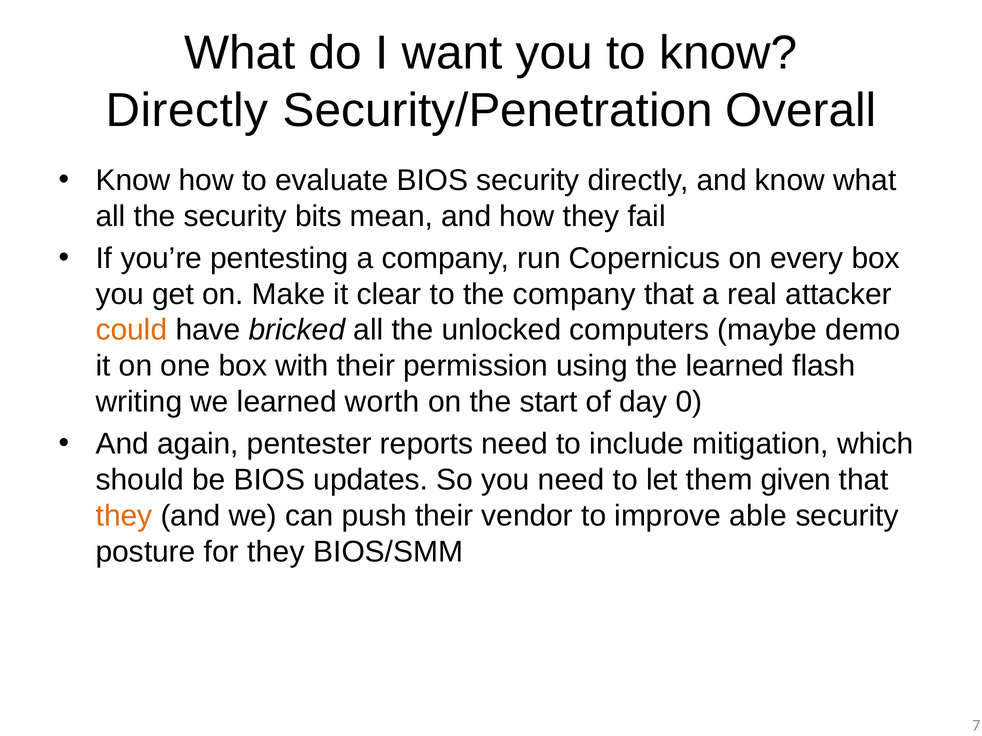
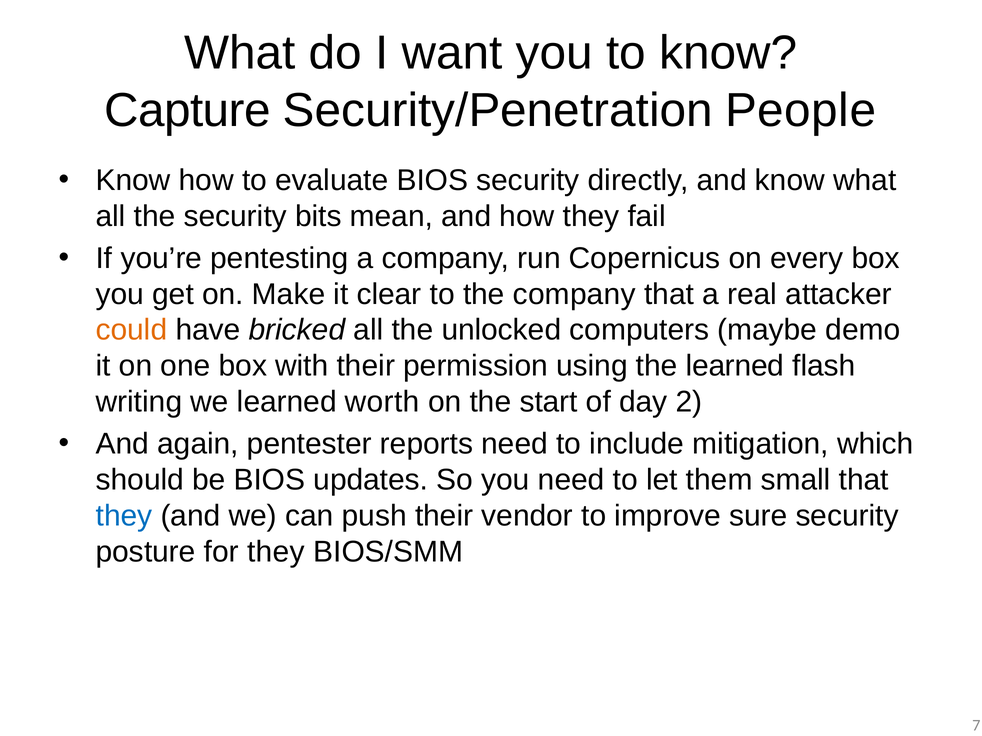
Directly at (187, 111): Directly -> Capture
Overall: Overall -> People
0: 0 -> 2
given: given -> small
they at (124, 516) colour: orange -> blue
able: able -> sure
